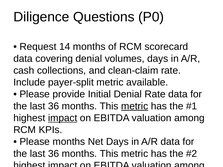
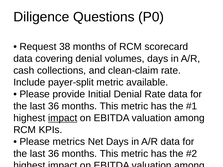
14: 14 -> 38
metric at (135, 106) underline: present -> none
Please months: months -> metrics
